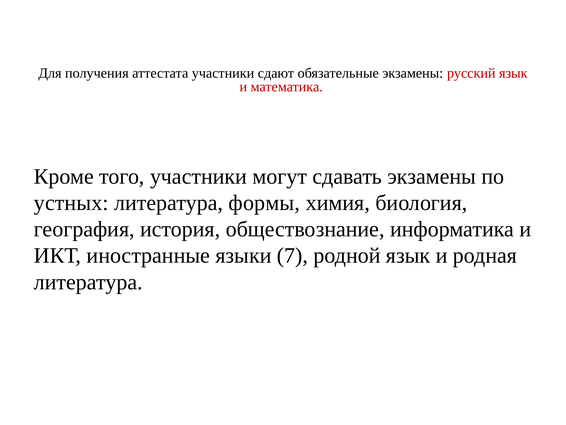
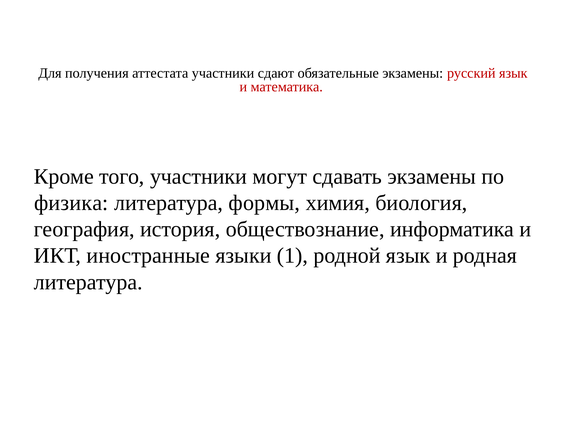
устных: устных -> физика
7: 7 -> 1
